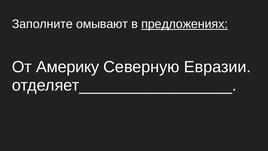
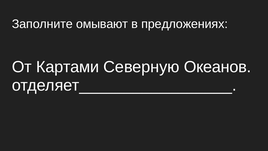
предложениях underline: present -> none
Америку: Америку -> Картами
Евразии: Евразии -> Океанов
